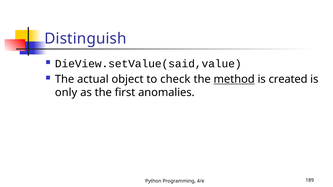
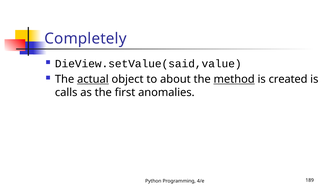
Distinguish: Distinguish -> Completely
actual underline: none -> present
check: check -> about
only: only -> calls
